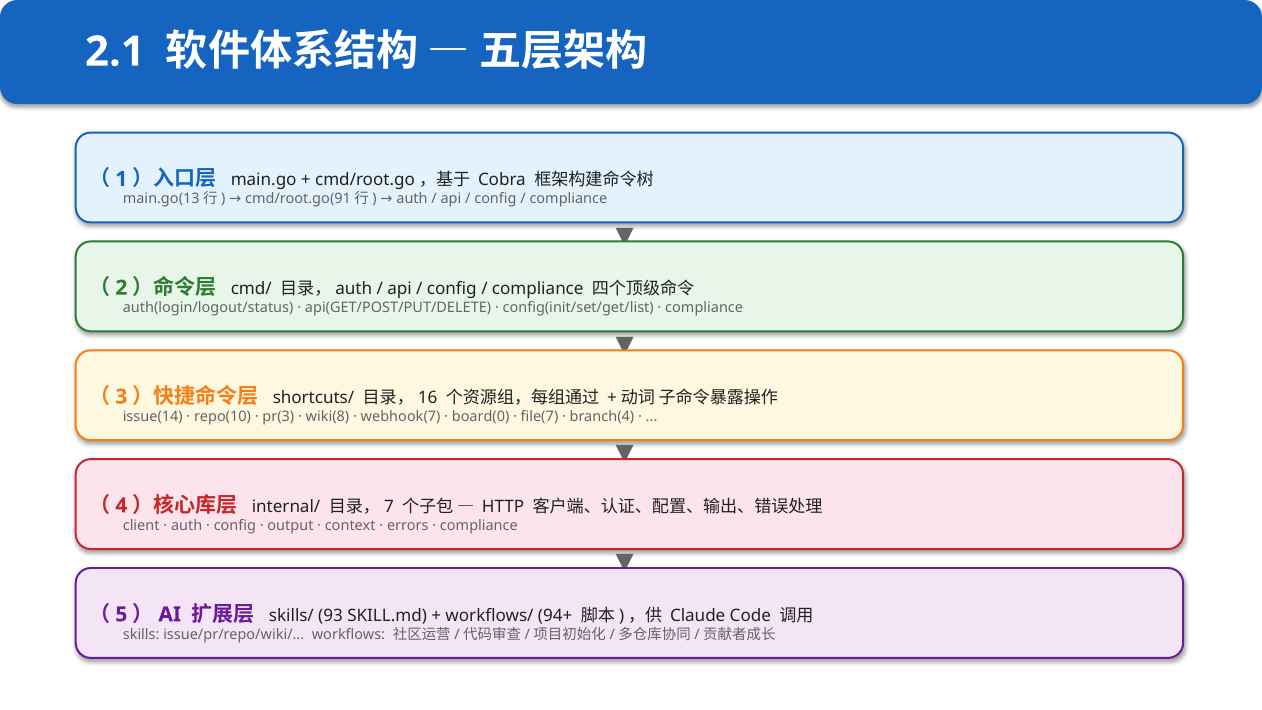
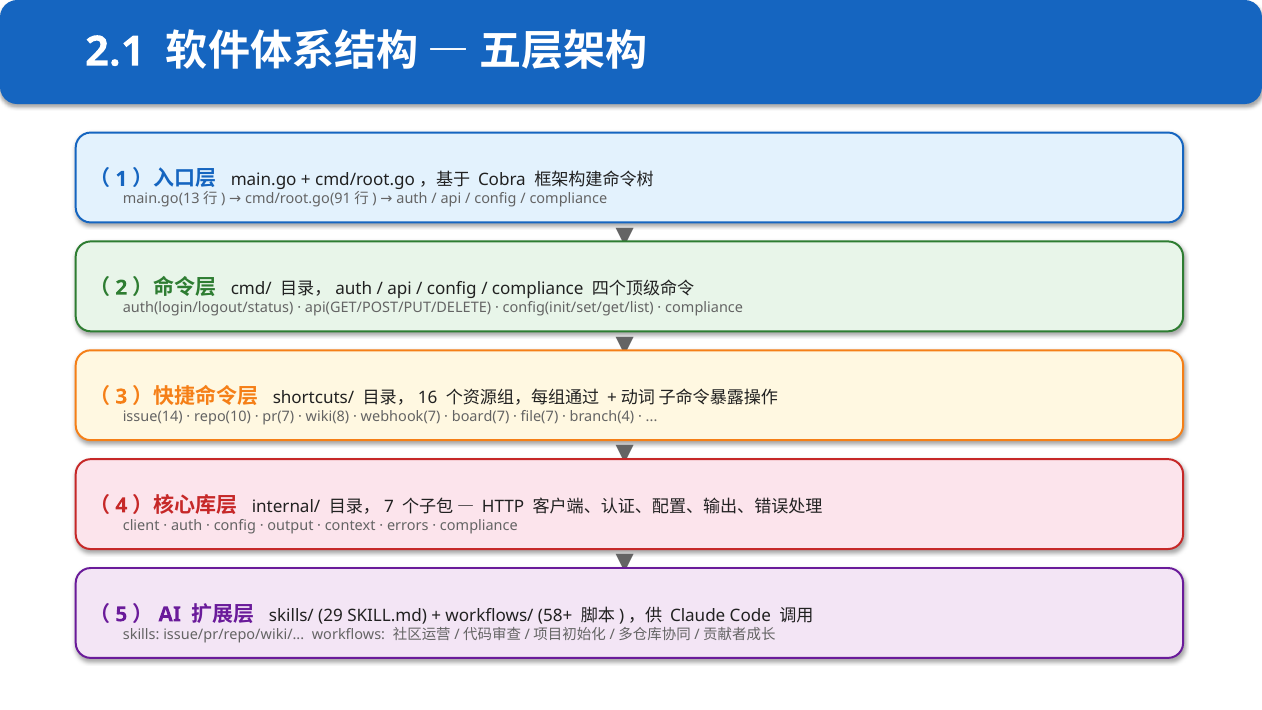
pr(3: pr(3 -> pr(7
board(0: board(0 -> board(7
93: 93 -> 29
94+: 94+ -> 58+
